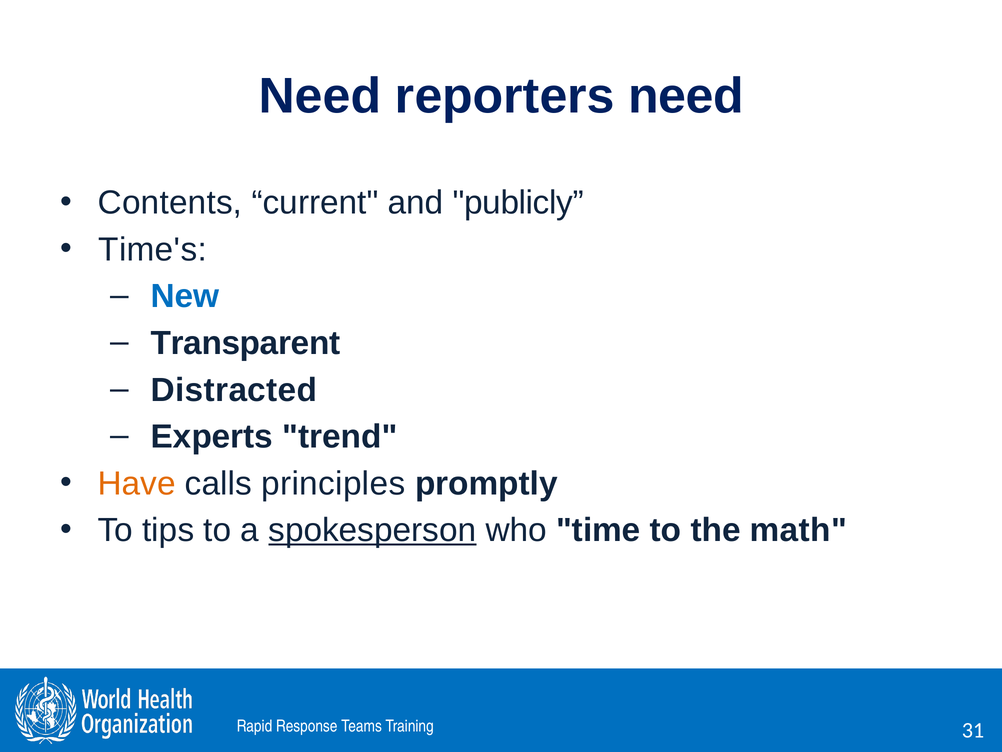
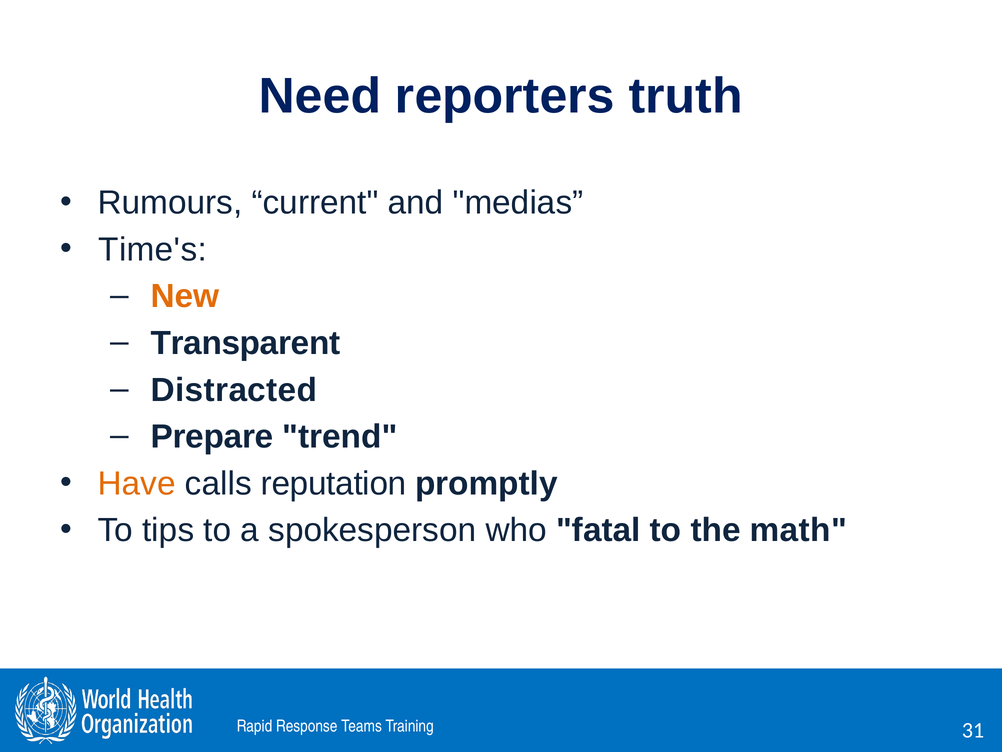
reporters need: need -> truth
Contents: Contents -> Rumours
publicly: publicly -> medias
New colour: blue -> orange
Experts: Experts -> Prepare
principles: principles -> reputation
spokesperson underline: present -> none
time: time -> fatal
